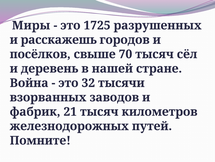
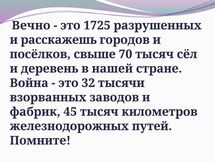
Миры: Миры -> Вечно
21: 21 -> 45
